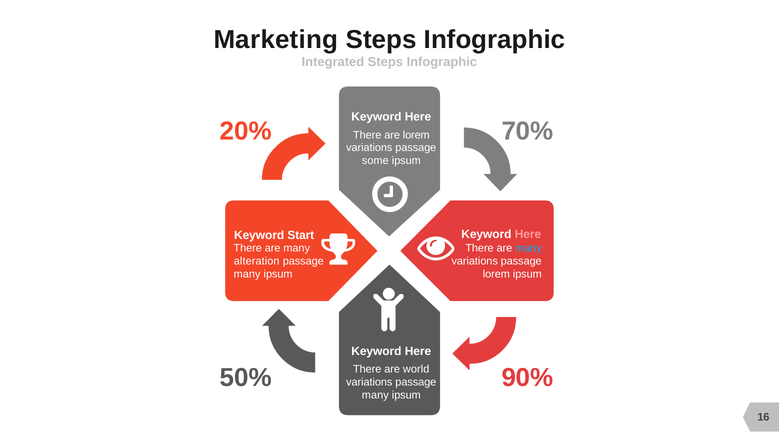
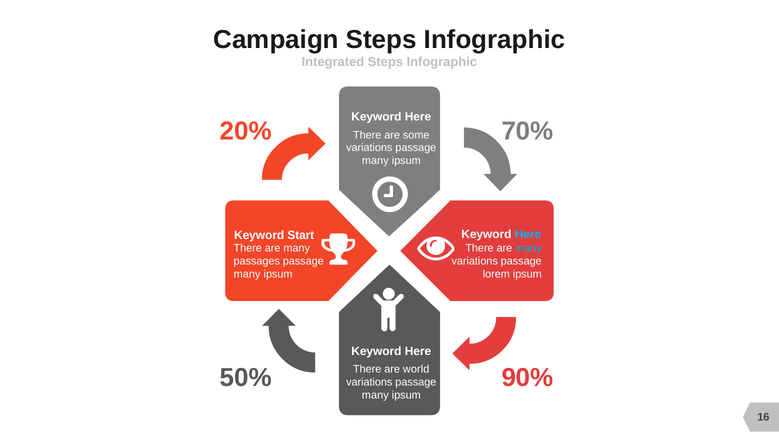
Marketing: Marketing -> Campaign
are lorem: lorem -> some
some at (375, 161): some -> many
Here at (528, 234) colour: pink -> light blue
alteration: alteration -> passages
